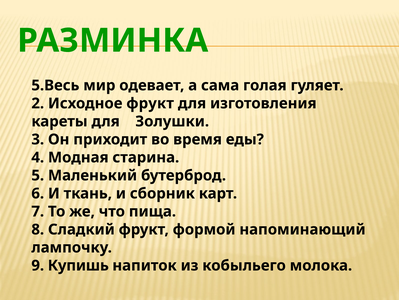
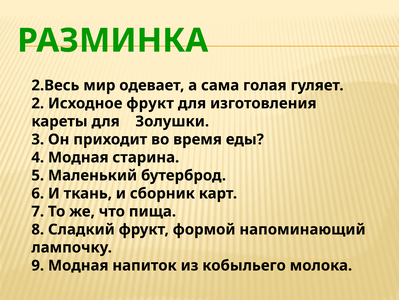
5.Весь: 5.Весь -> 2.Весь
9 Купишь: Купишь -> Модная
